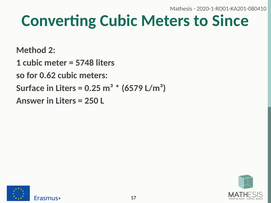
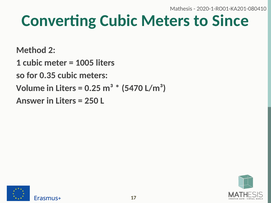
5748: 5748 -> 1005
0.62: 0.62 -> 0.35
Surface: Surface -> Volume
6579: 6579 -> 5470
